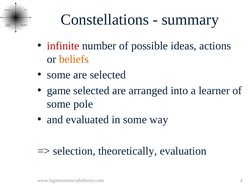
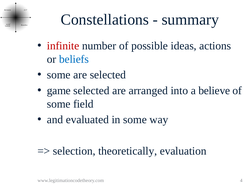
beliefs colour: orange -> blue
learner: learner -> believe
pole: pole -> field
